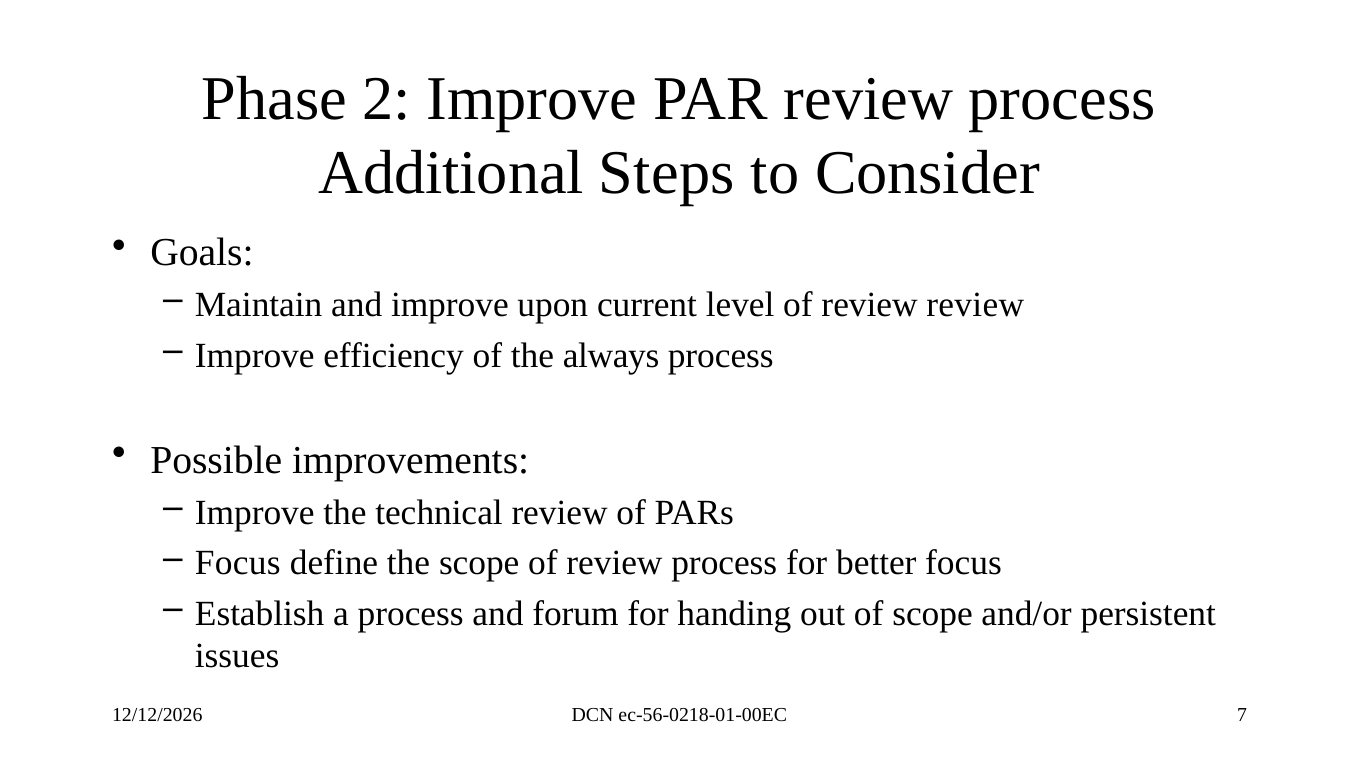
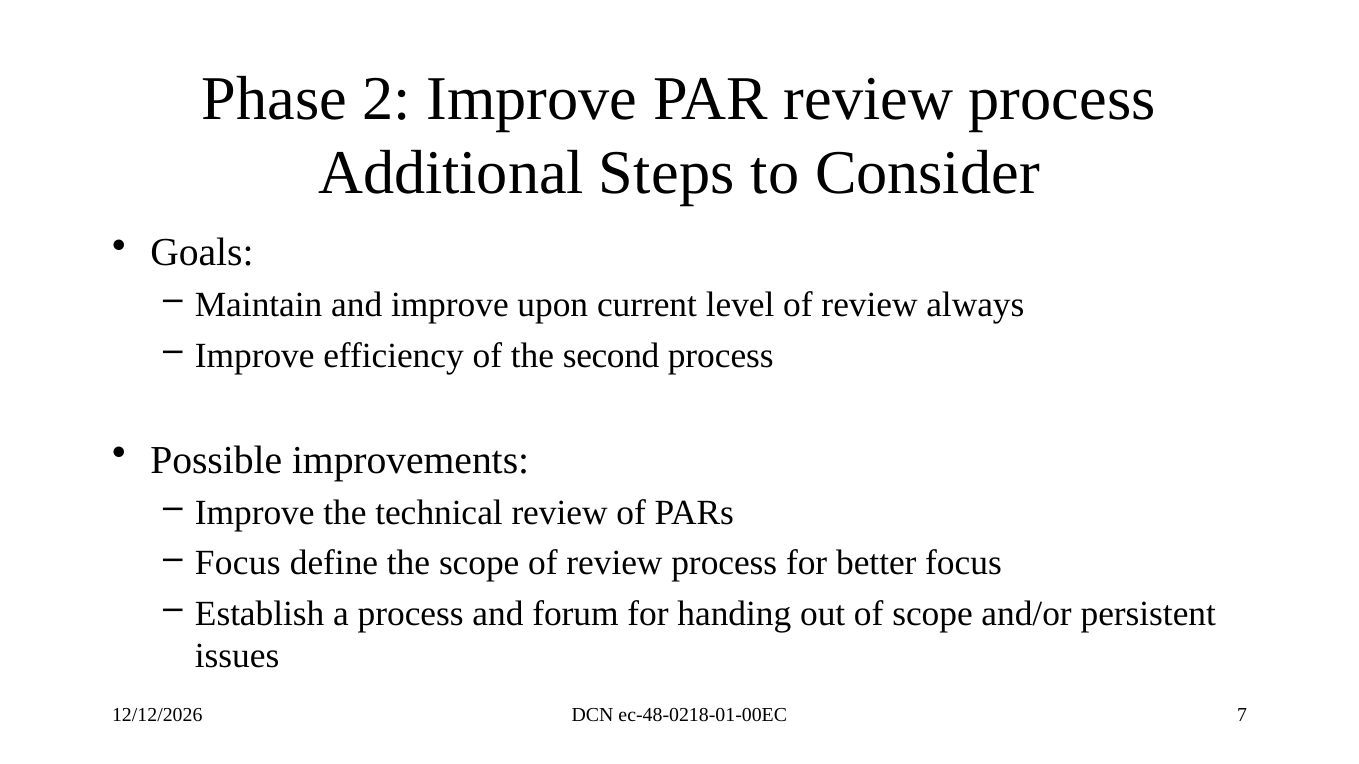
review review: review -> always
always: always -> second
ec-56-0218-01-00EC: ec-56-0218-01-00EC -> ec-48-0218-01-00EC
